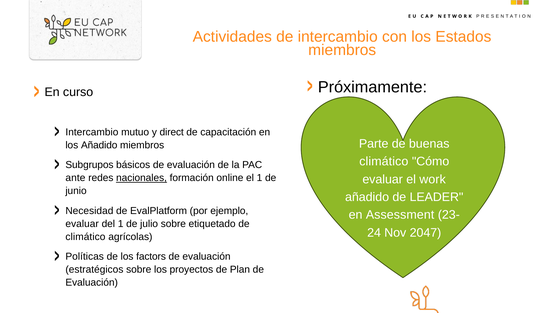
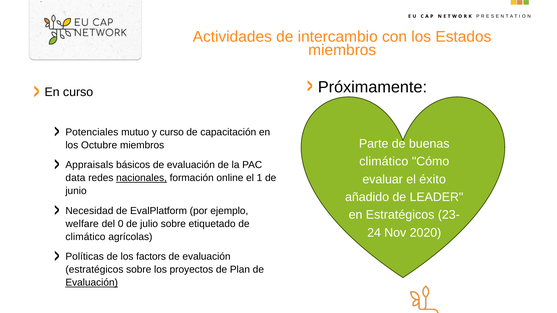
Intercambio at (92, 132): Intercambio -> Potenciales
y direct: direct -> curso
los Añadido: Añadido -> Octubre
Subgrupos: Subgrupos -> Appraisals
ante: ante -> data
work: work -> éxito
en Assessment: Assessment -> Estratégicos
evaluar at (82, 224): evaluar -> welfare
del 1: 1 -> 0
2047: 2047 -> 2020
Evaluación at (92, 283) underline: none -> present
